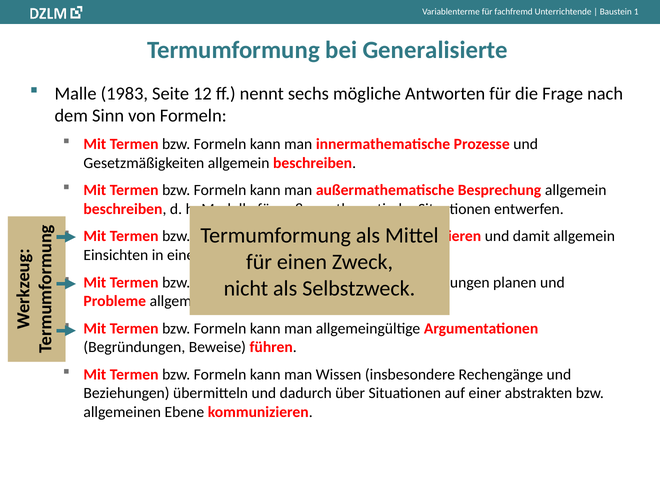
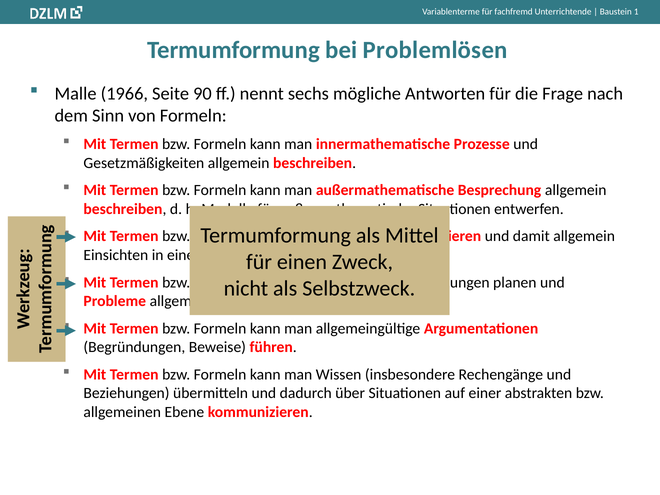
Generalisierte: Generalisierte -> Problemlösen
1983: 1983 -> 1966
12: 12 -> 90
